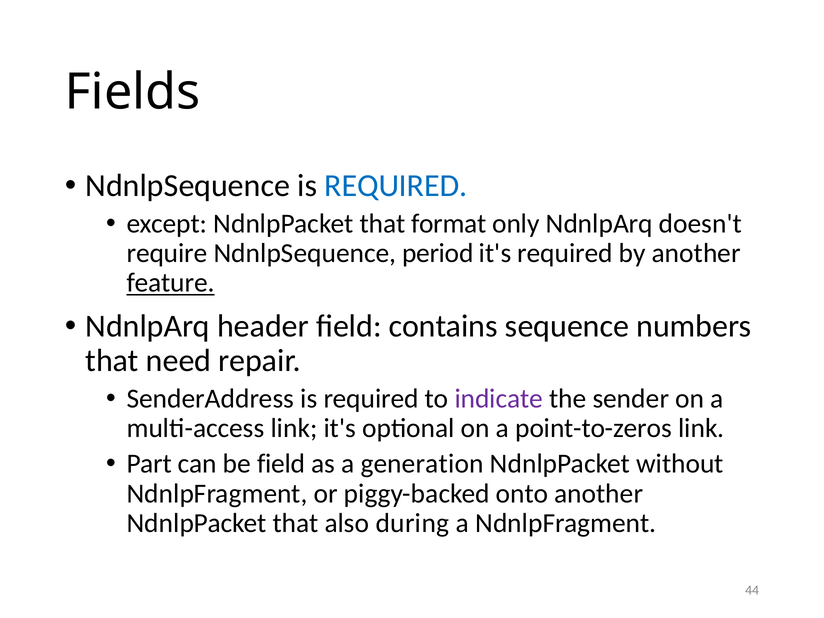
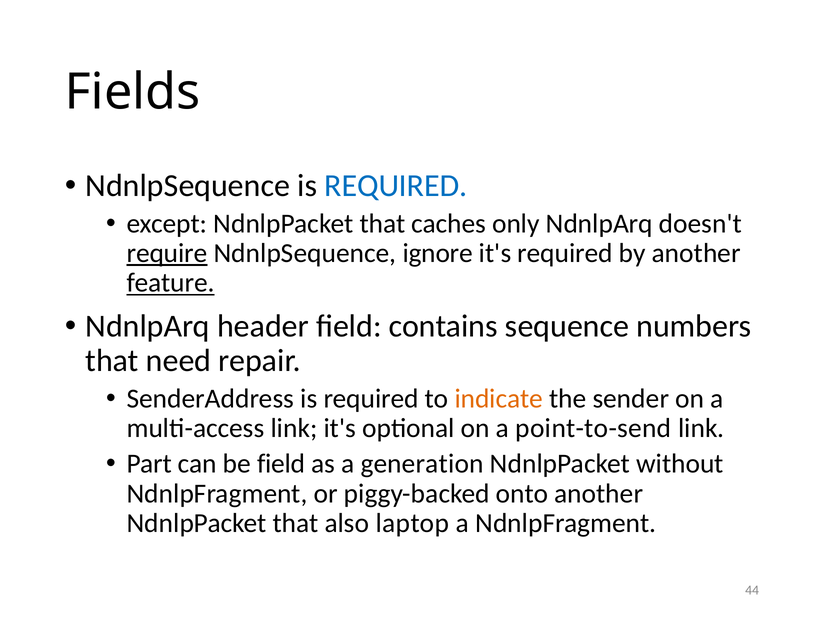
format: format -> caches
require underline: none -> present
period: period -> ignore
indicate colour: purple -> orange
point-to-zeros: point-to-zeros -> point-to-send
during: during -> laptop
